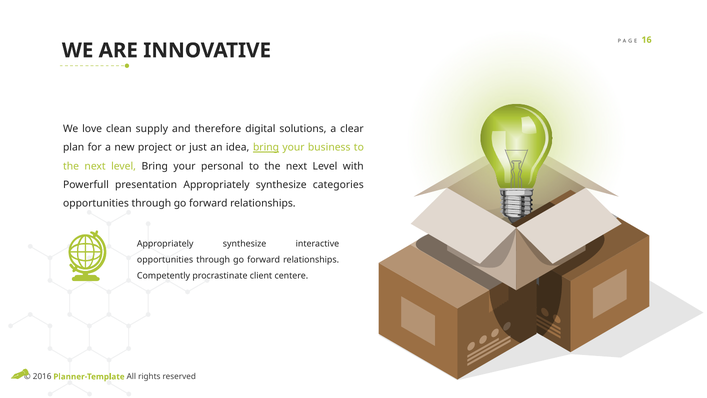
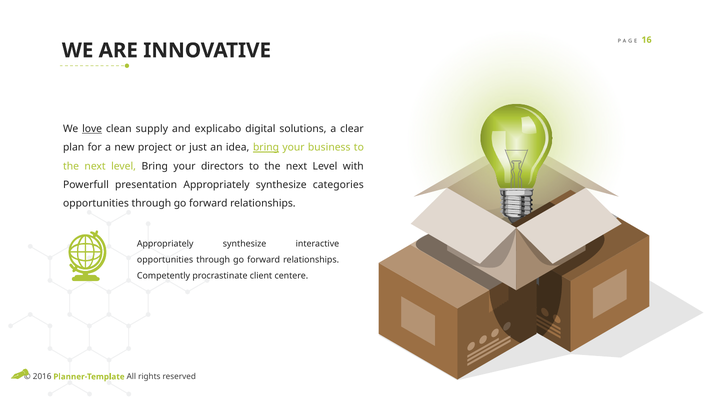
love underline: none -> present
therefore: therefore -> explicabo
personal: personal -> directors
